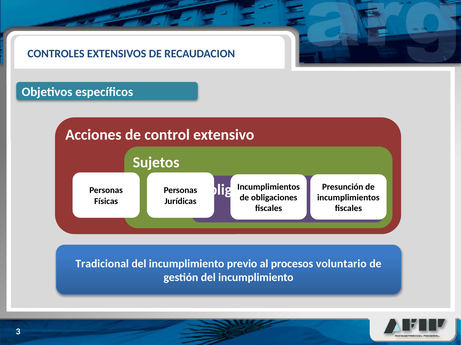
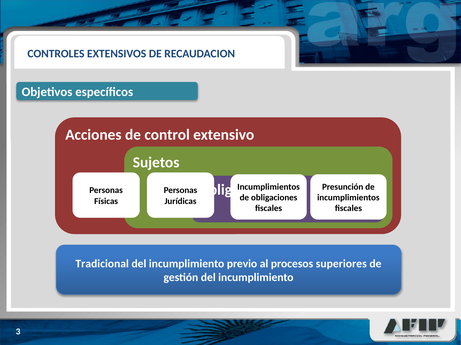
voluntario: voluntario -> superiores
